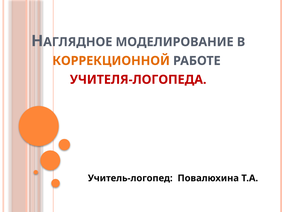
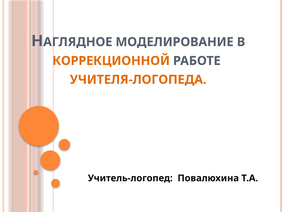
УЧИТЕЛЯ-ЛОГОПЕДА colour: red -> orange
